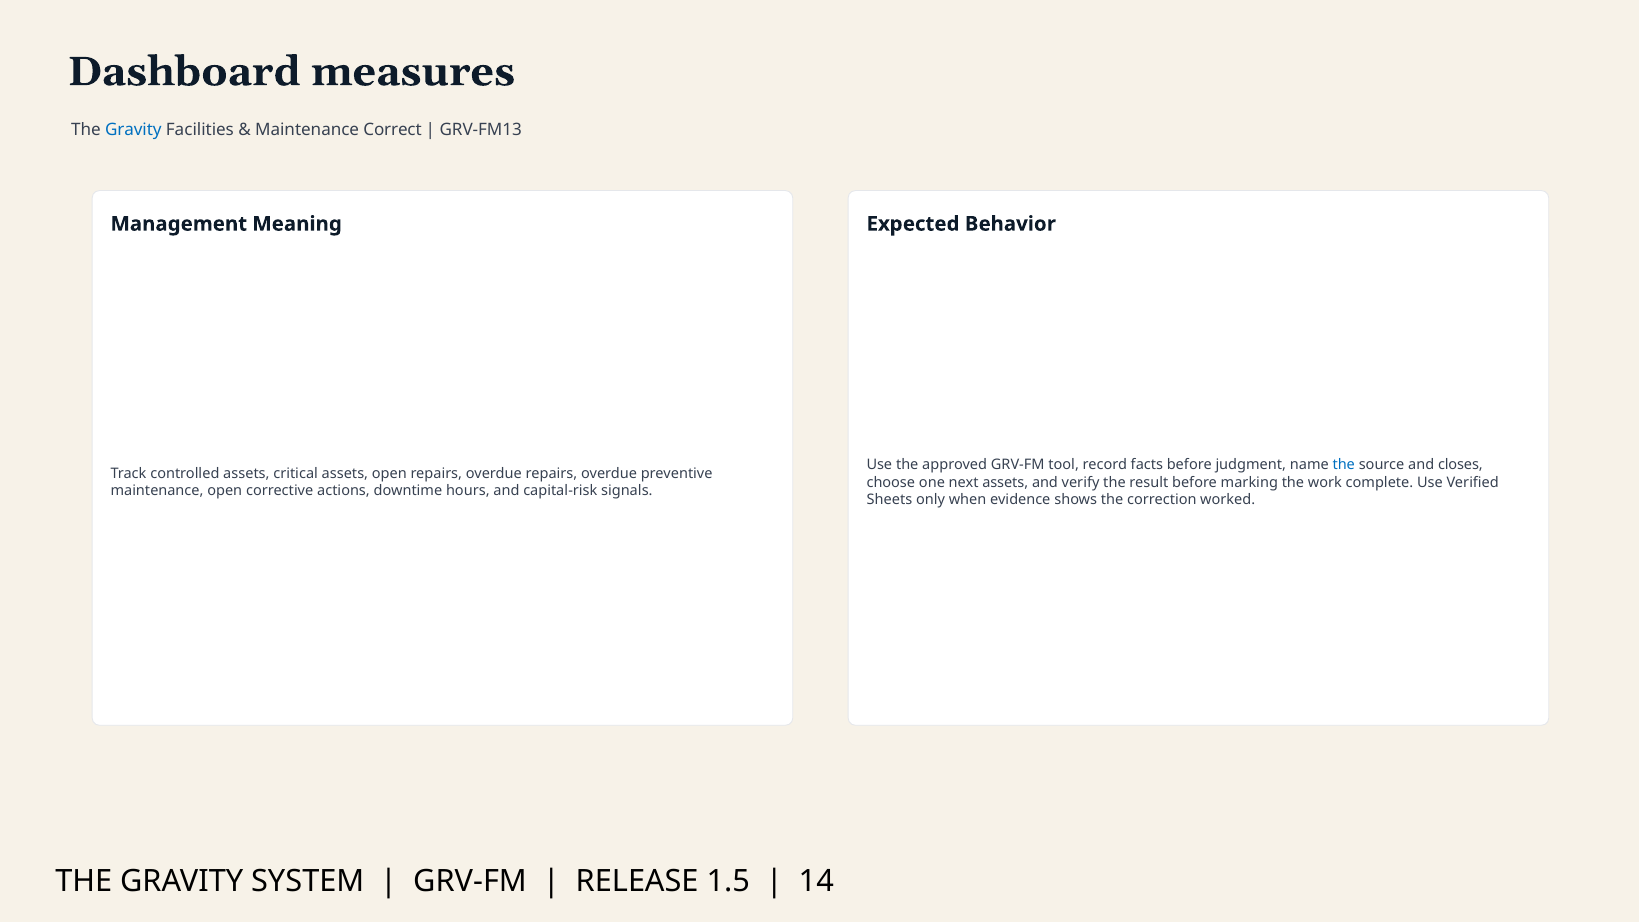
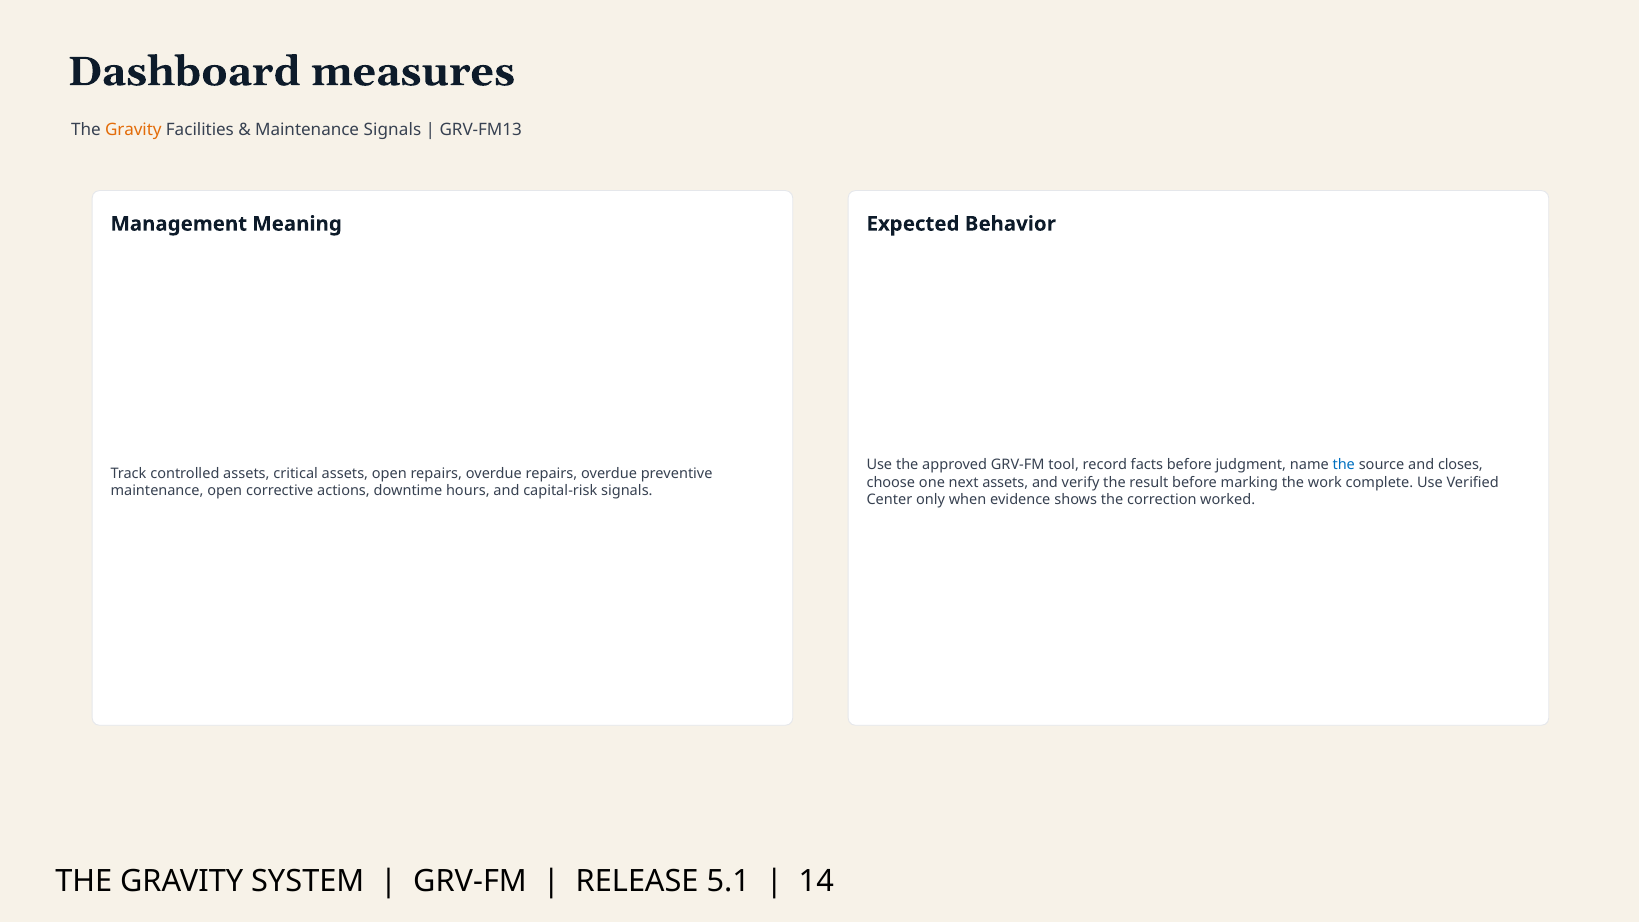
Gravity at (133, 130) colour: blue -> orange
Maintenance Correct: Correct -> Signals
Sheets: Sheets -> Center
1.5: 1.5 -> 5.1
